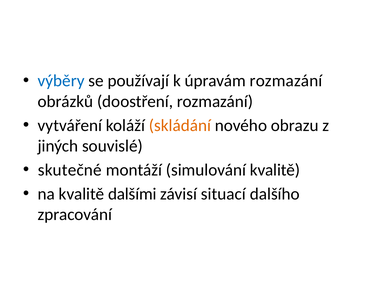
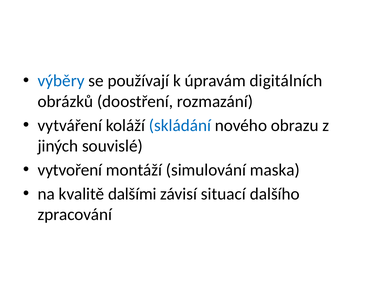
úpravám rozmazání: rozmazání -> digitálních
skládání colour: orange -> blue
skutečné: skutečné -> vytvoření
simulování kvalitě: kvalitě -> maska
